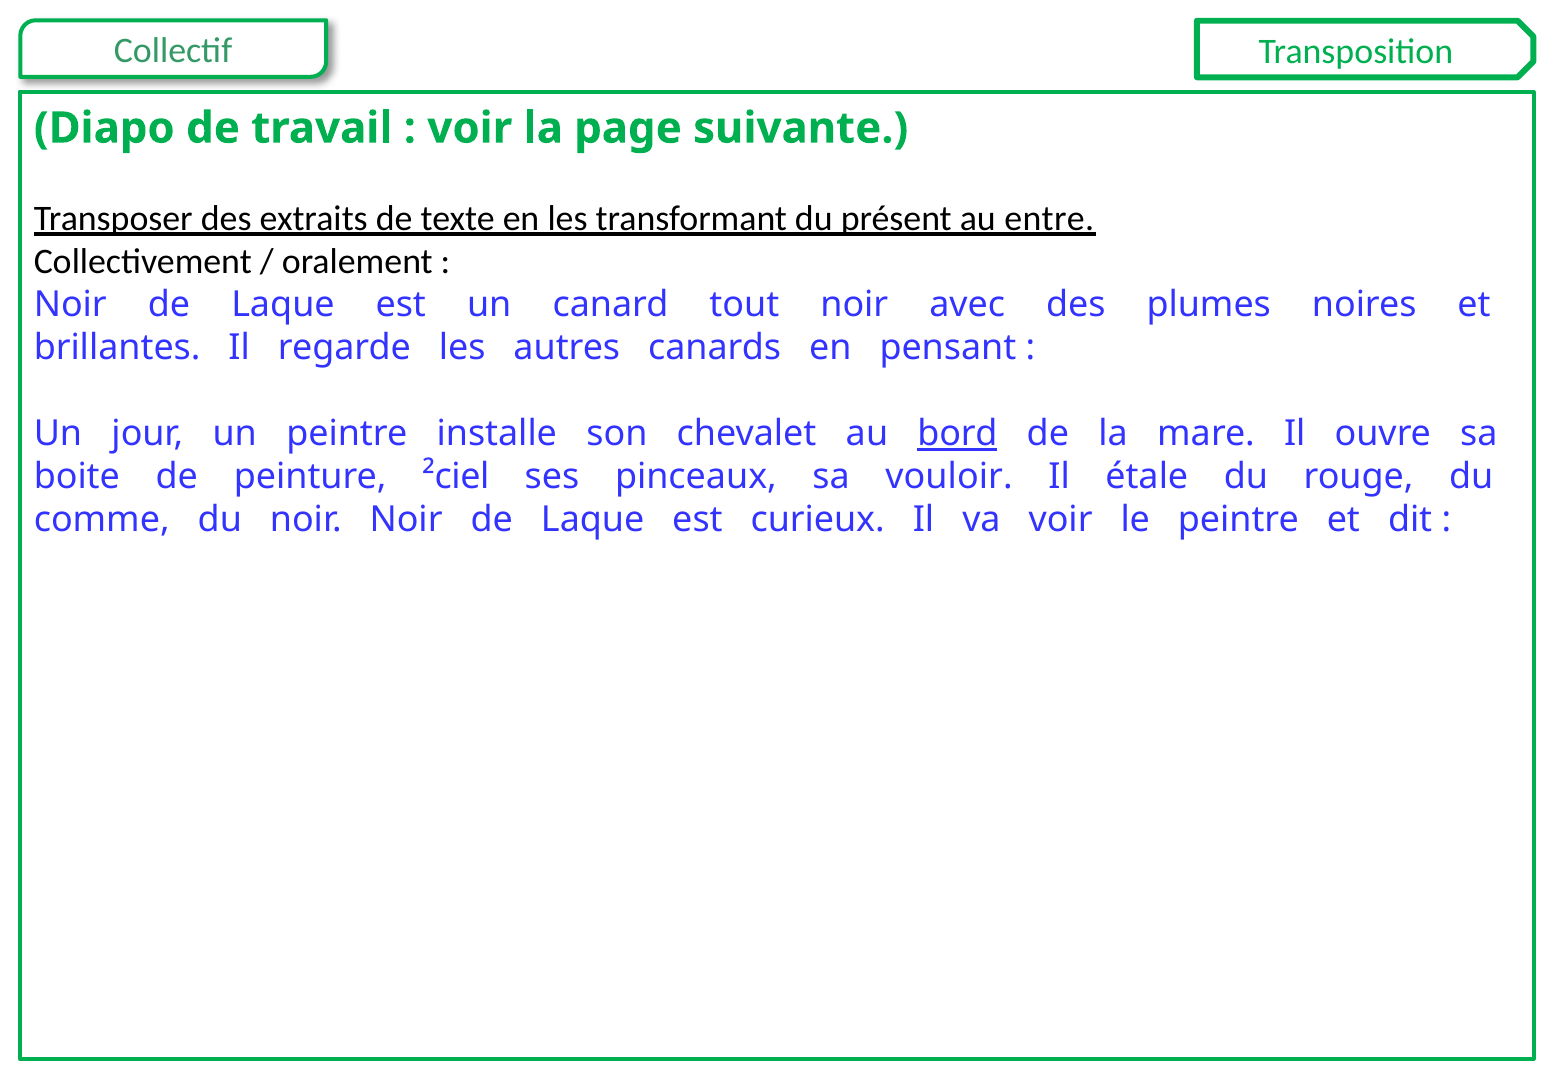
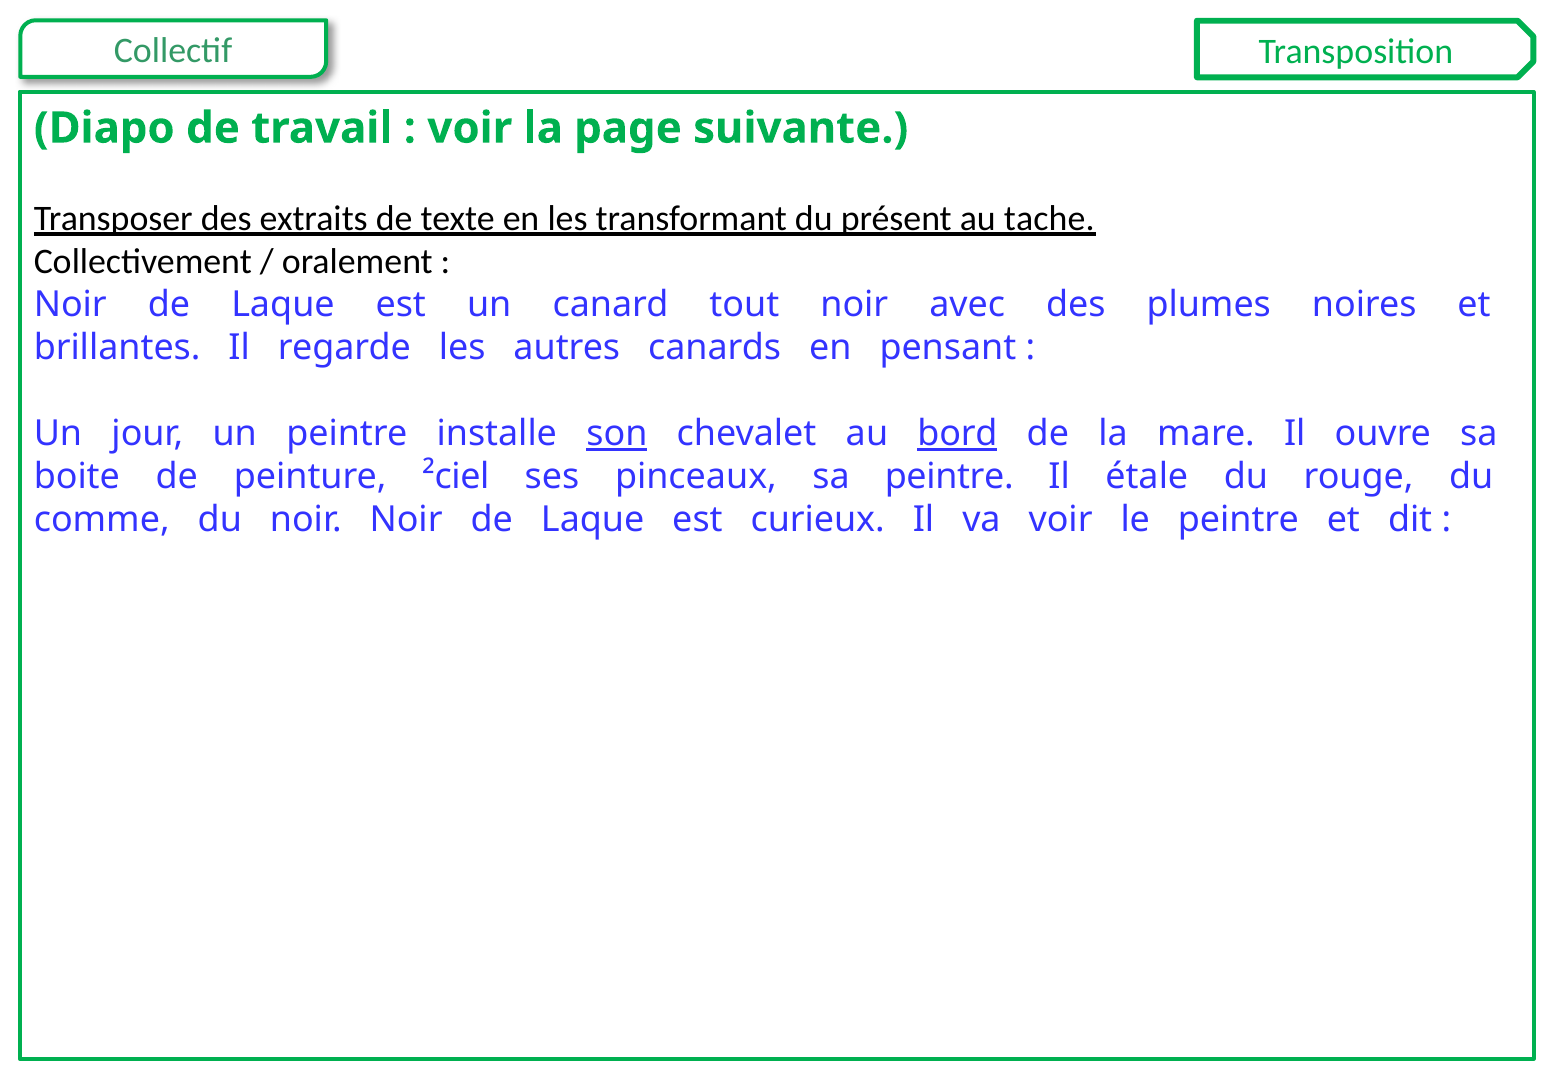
entre: entre -> tache
son underline: none -> present
sa vouloir: vouloir -> peintre
